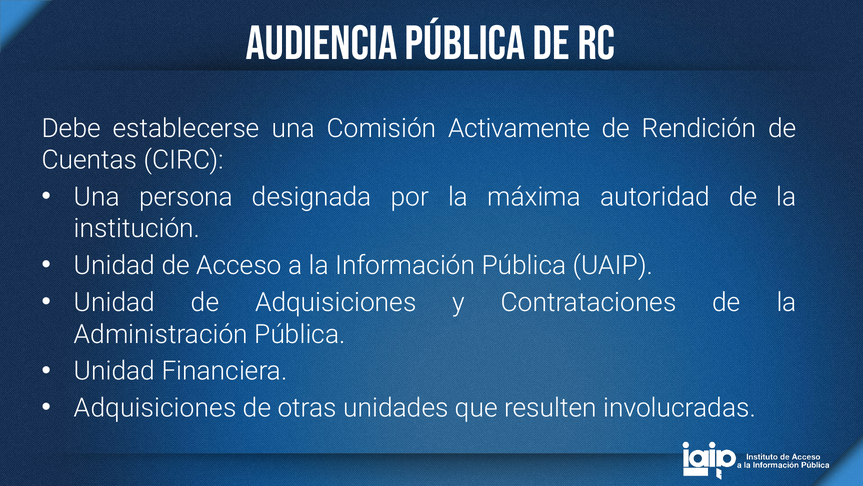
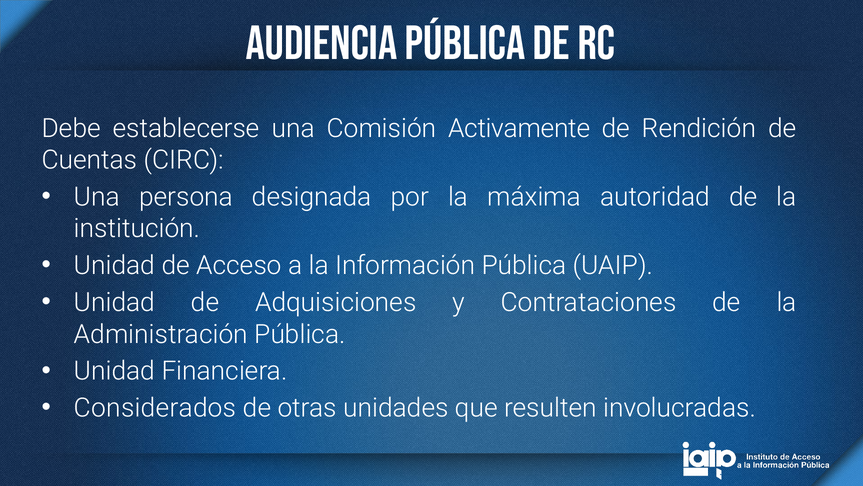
Adquisiciones at (155, 408): Adquisiciones -> Considerados
